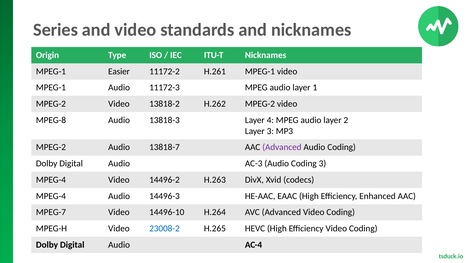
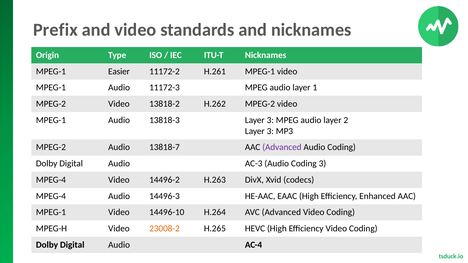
Series: Series -> Prefix
MPEG-8 at (51, 120): MPEG-8 -> MPEG-1
13818-3 Layer 4: 4 -> 3
MPEG-7 at (51, 212): MPEG-7 -> MPEG-1
23008-2 colour: blue -> orange
